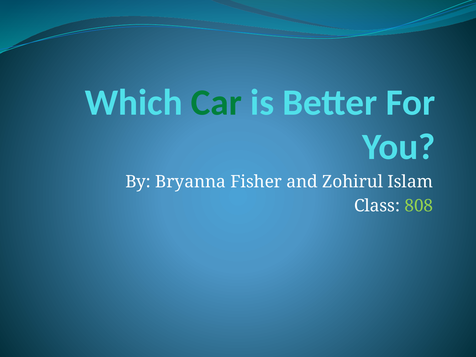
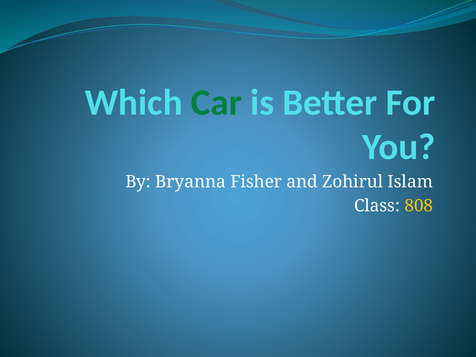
808 colour: light green -> yellow
